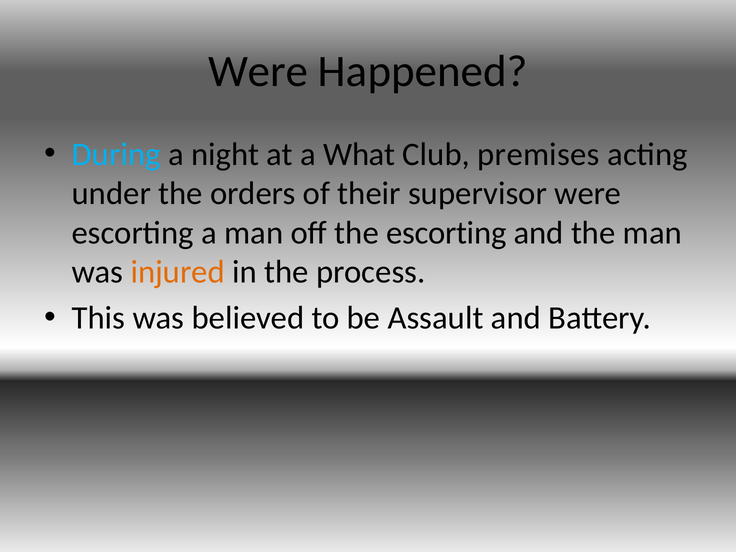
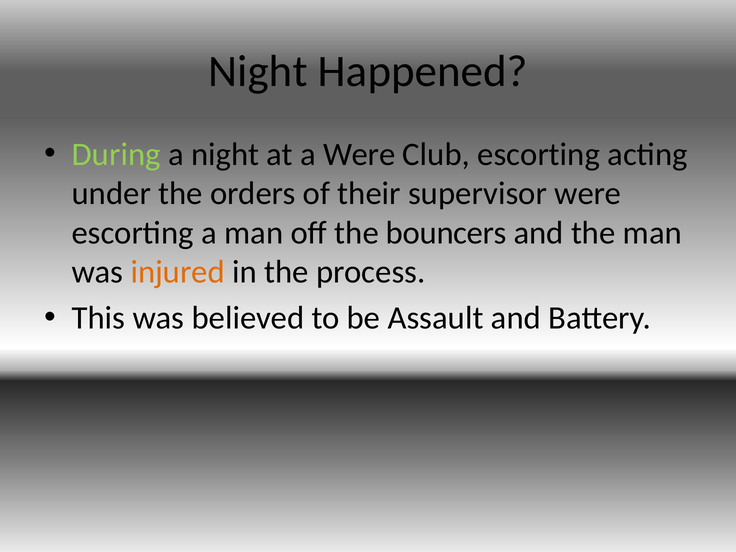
Were at (258, 71): Were -> Night
During colour: light blue -> light green
a What: What -> Were
Club premises: premises -> escorting
the escorting: escorting -> bouncers
